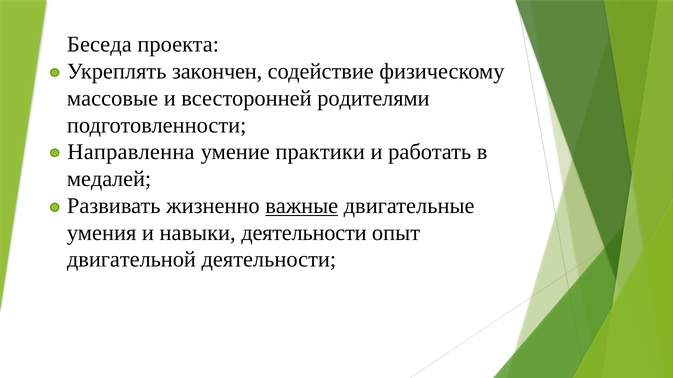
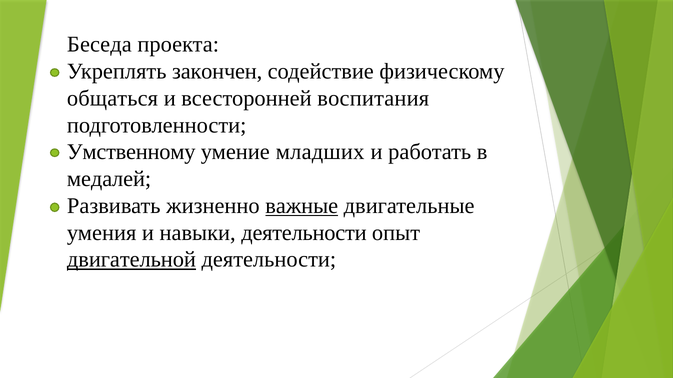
массовые: массовые -> общаться
родителями: родителями -> воспитания
Направленна: Направленна -> Умственному
практики: практики -> младших
двигательной underline: none -> present
